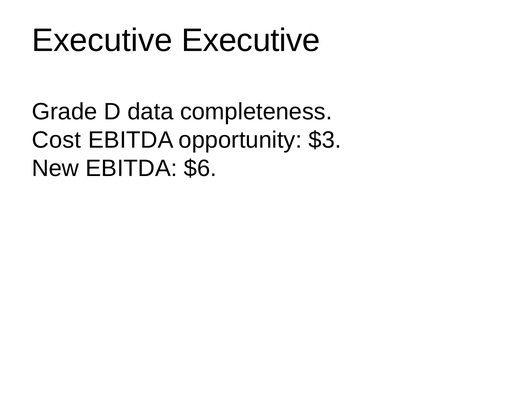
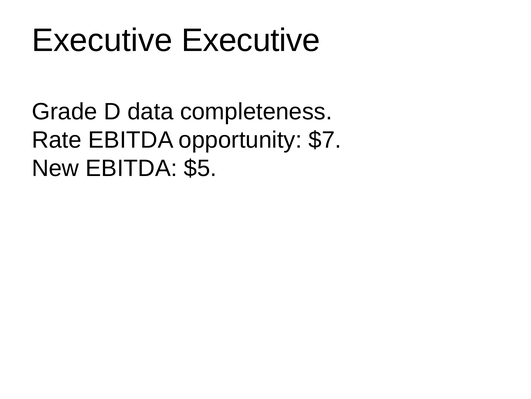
Cost: Cost -> Rate
$3: $3 -> $7
$6: $6 -> $5
